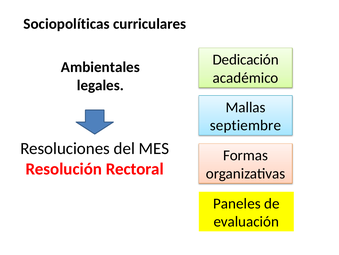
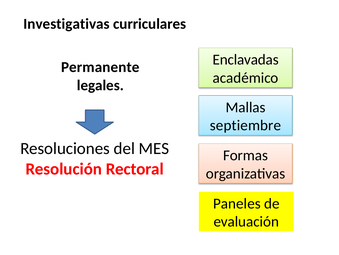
Sociopolíticas: Sociopolíticas -> Investigativas
Dedicación: Dedicación -> Enclavadas
Ambientales: Ambientales -> Permanente
